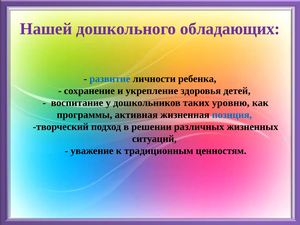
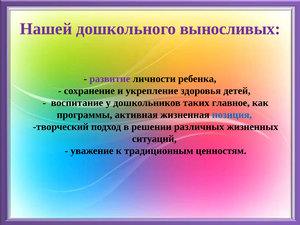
обладающих: обладающих -> выносливых
развитие colour: blue -> purple
уровню: уровню -> главное
